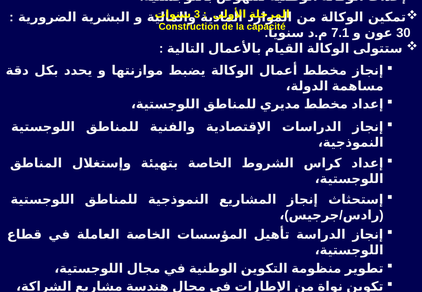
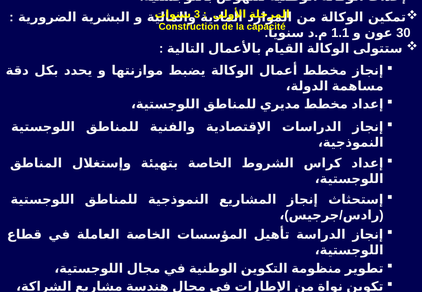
7.1: 7.1 -> 1.1
